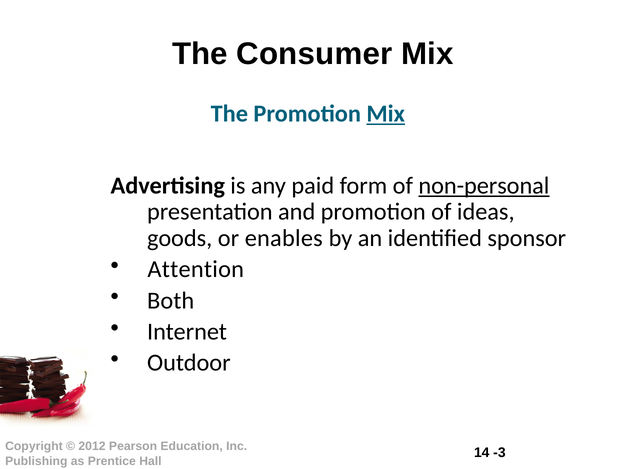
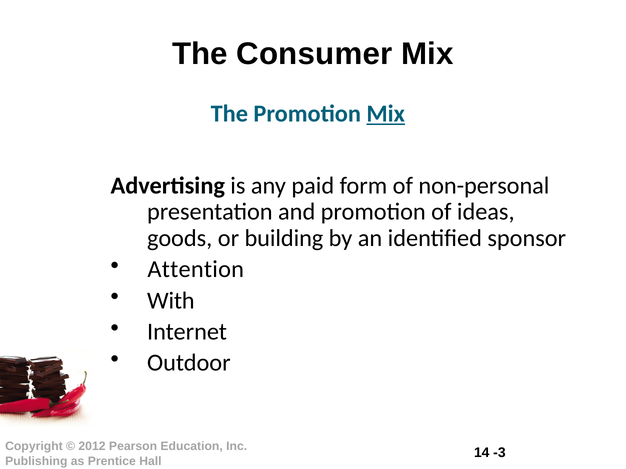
non-personal underline: present -> none
enables: enables -> building
Both: Both -> With
